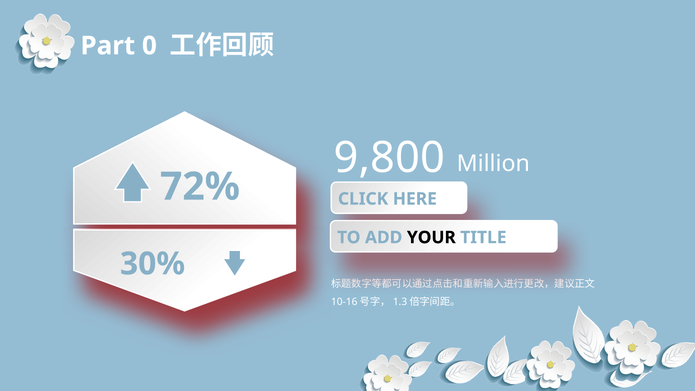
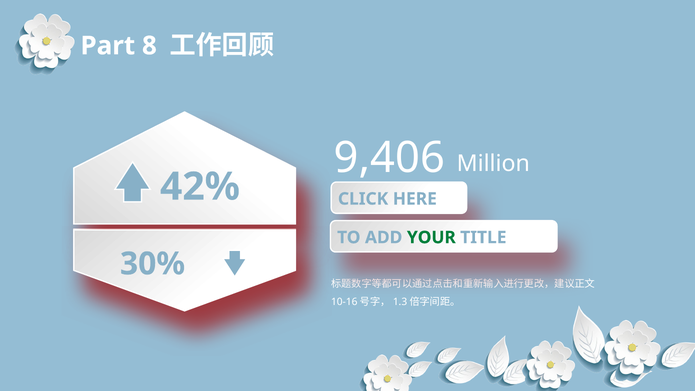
0: 0 -> 8
9,800: 9,800 -> 9,406
72%: 72% -> 42%
YOUR colour: black -> green
